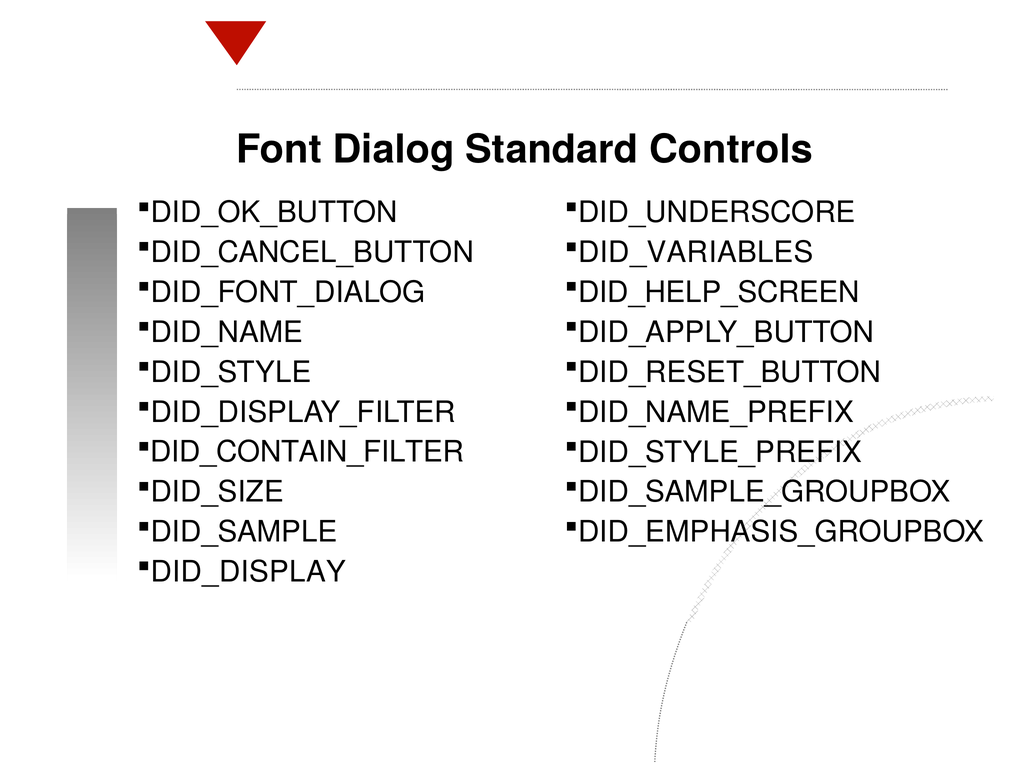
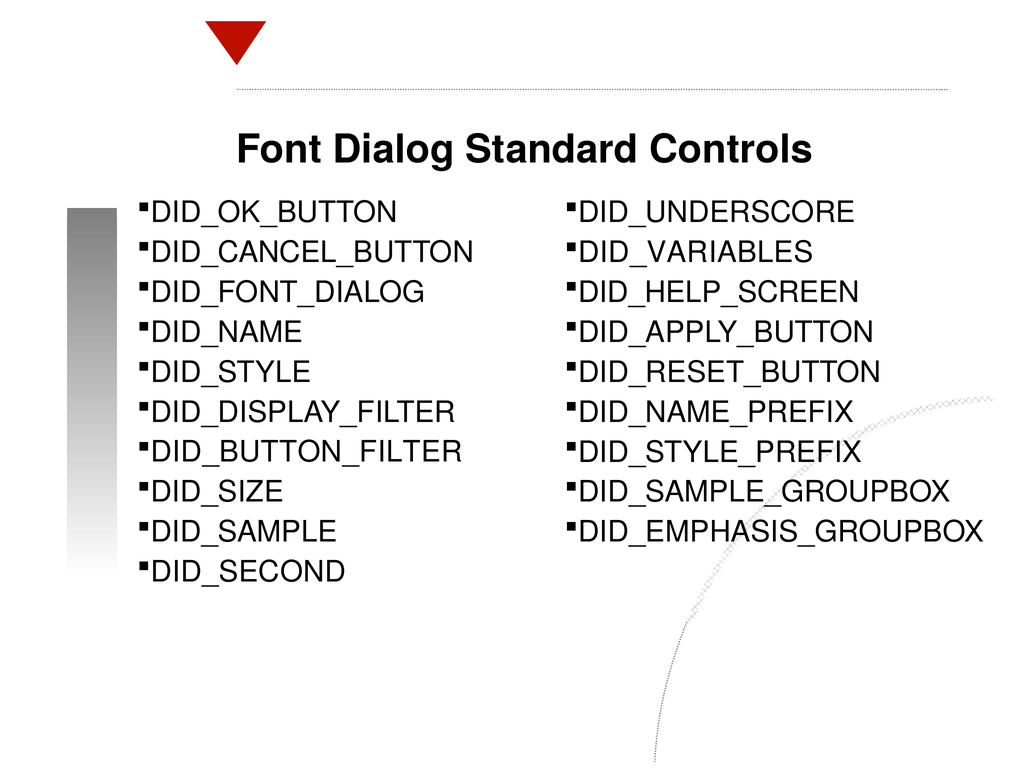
DID_CONTAIN_FILTER: DID_CONTAIN_FILTER -> DID_BUTTON_FILTER
DID_DISPLAY: DID_DISPLAY -> DID_SECOND
